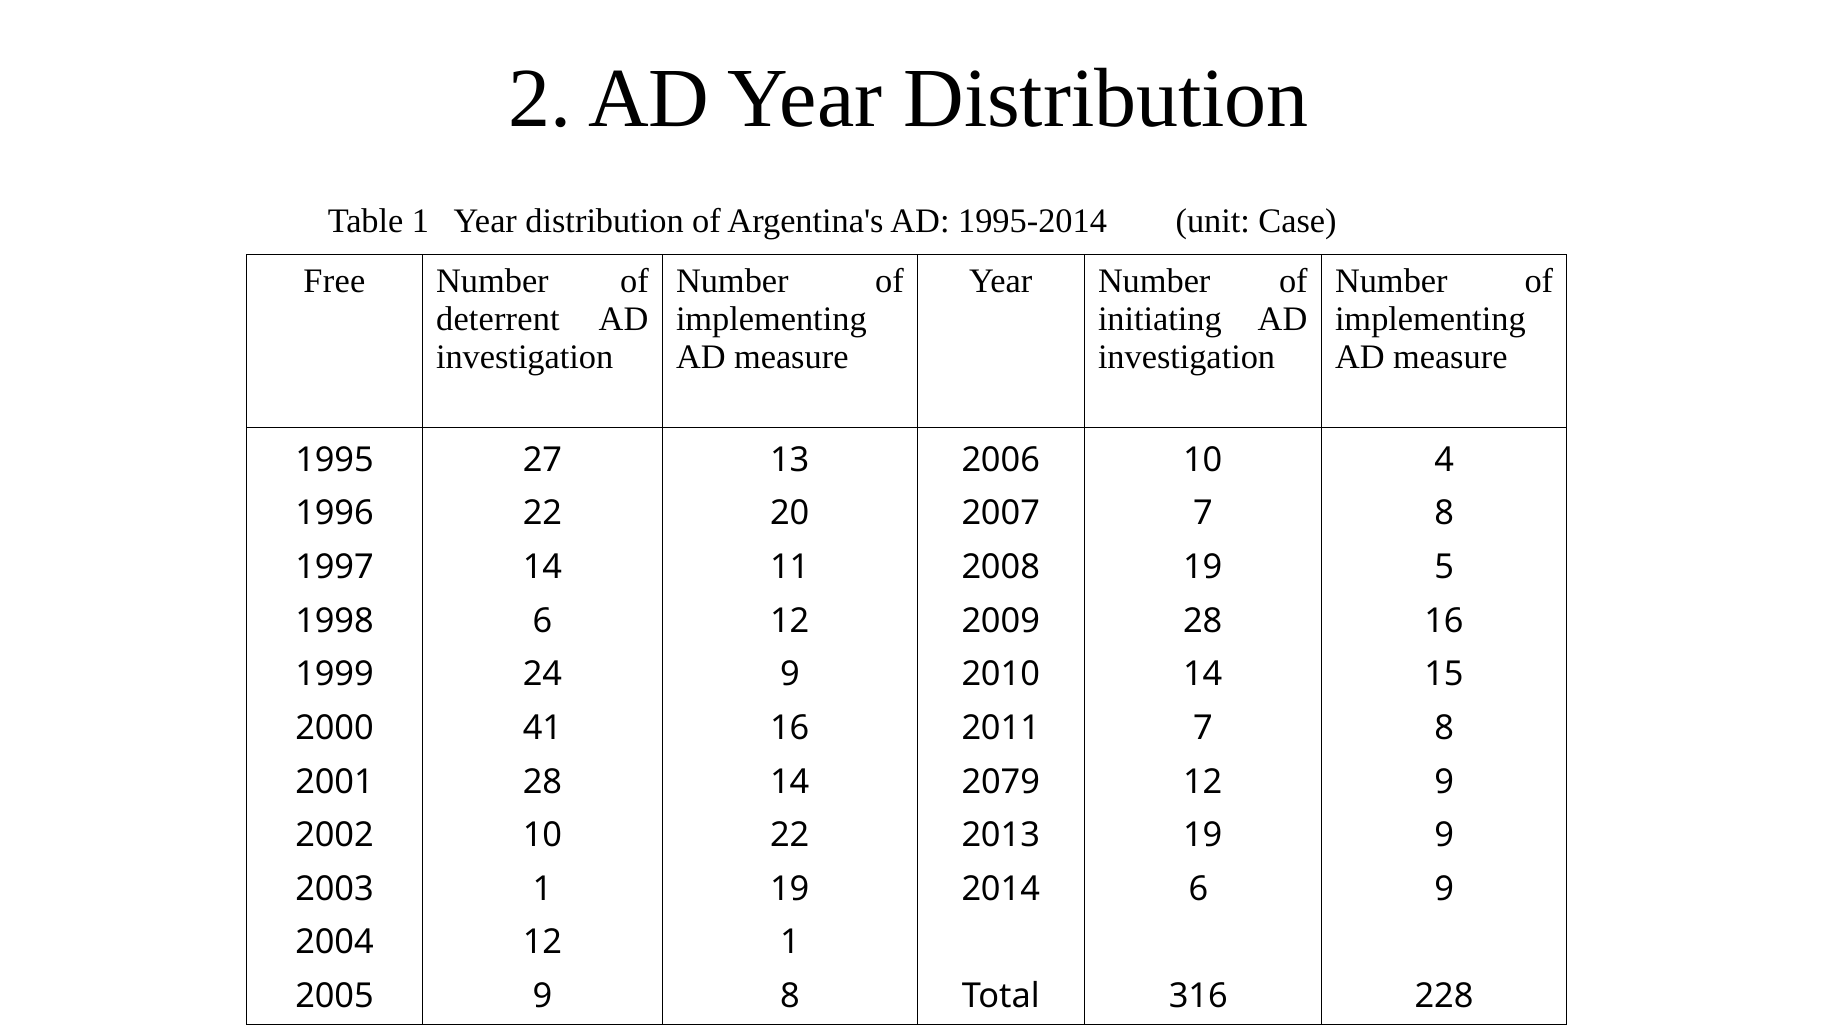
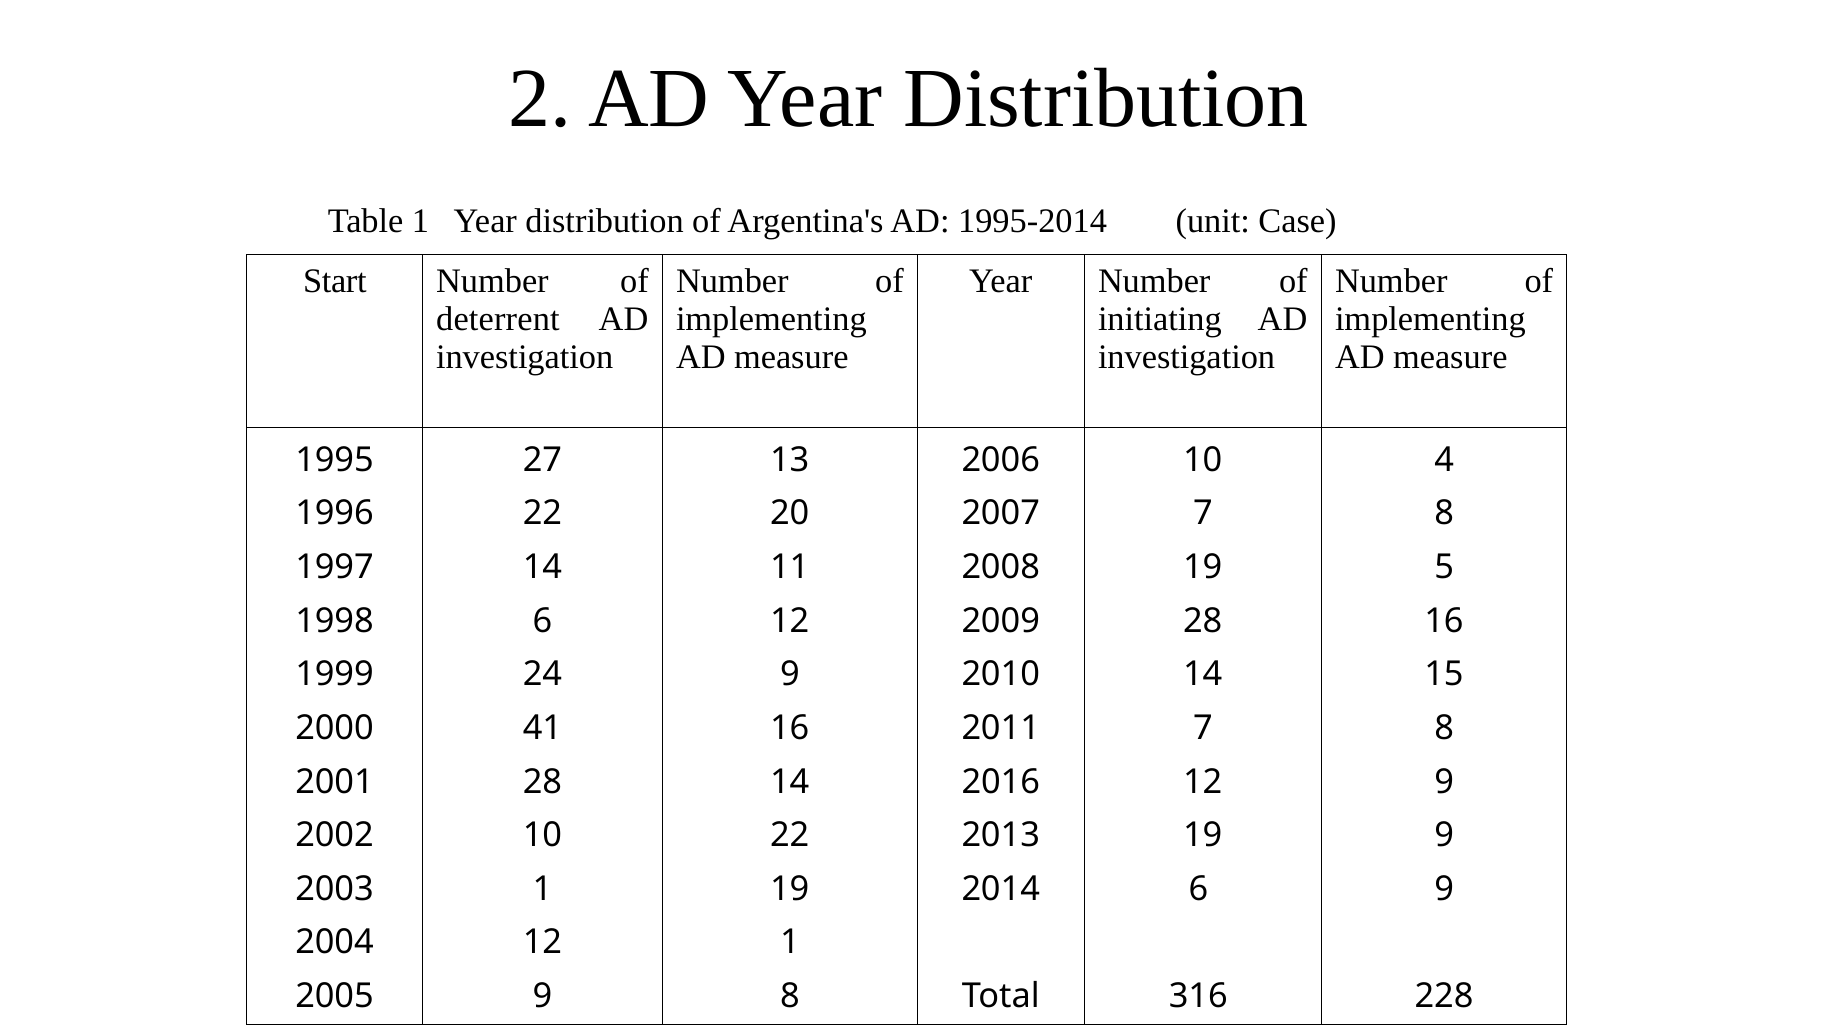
Free: Free -> Start
2079: 2079 -> 2016
